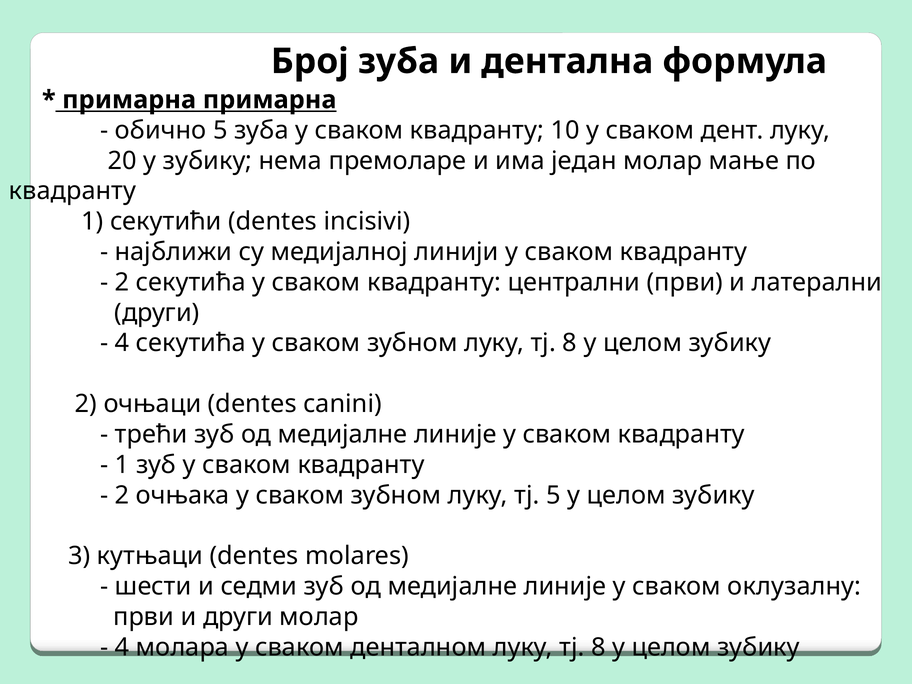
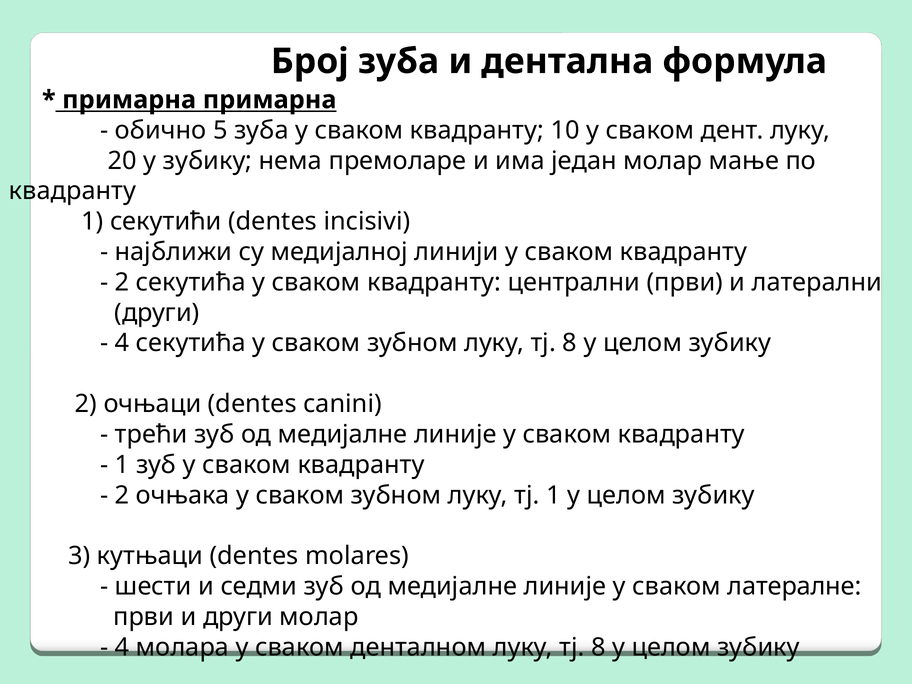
тј 5: 5 -> 1
оклузалну: оклузалну -> латералне
